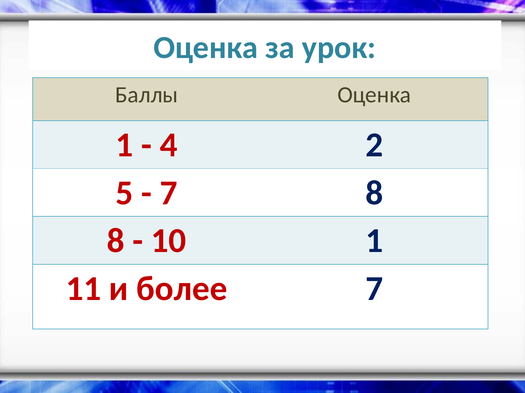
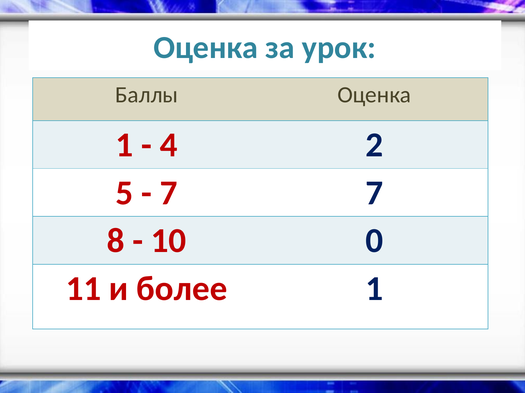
7 8: 8 -> 7
10 1: 1 -> 0
более 7: 7 -> 1
